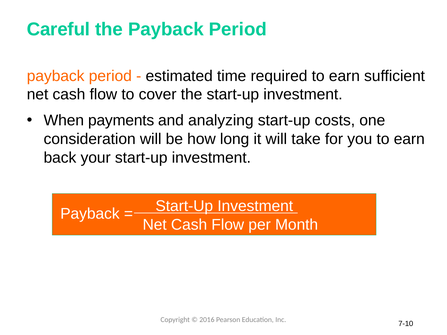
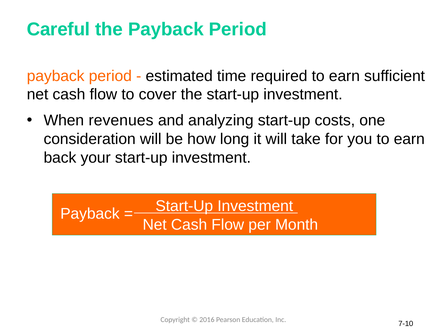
payments: payments -> revenues
